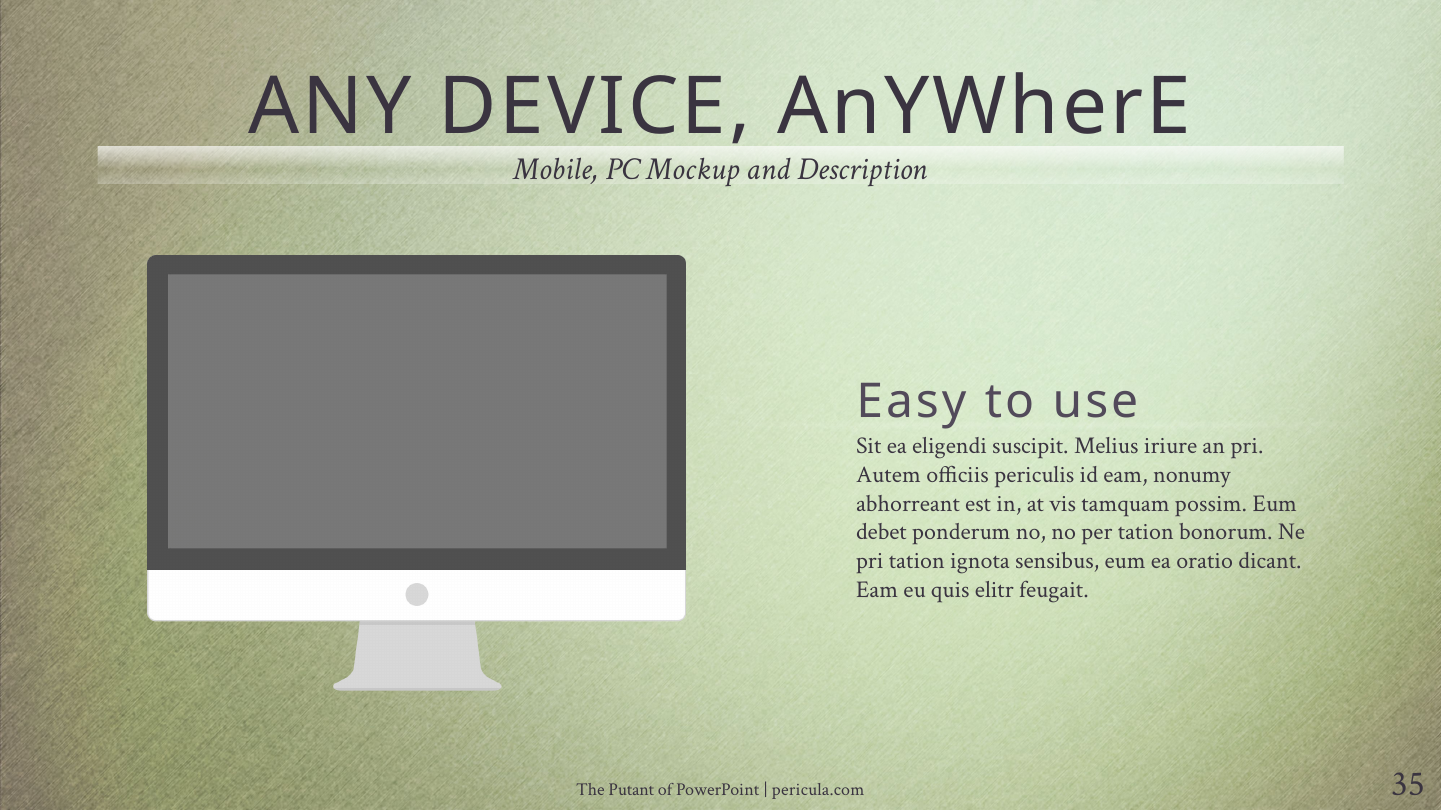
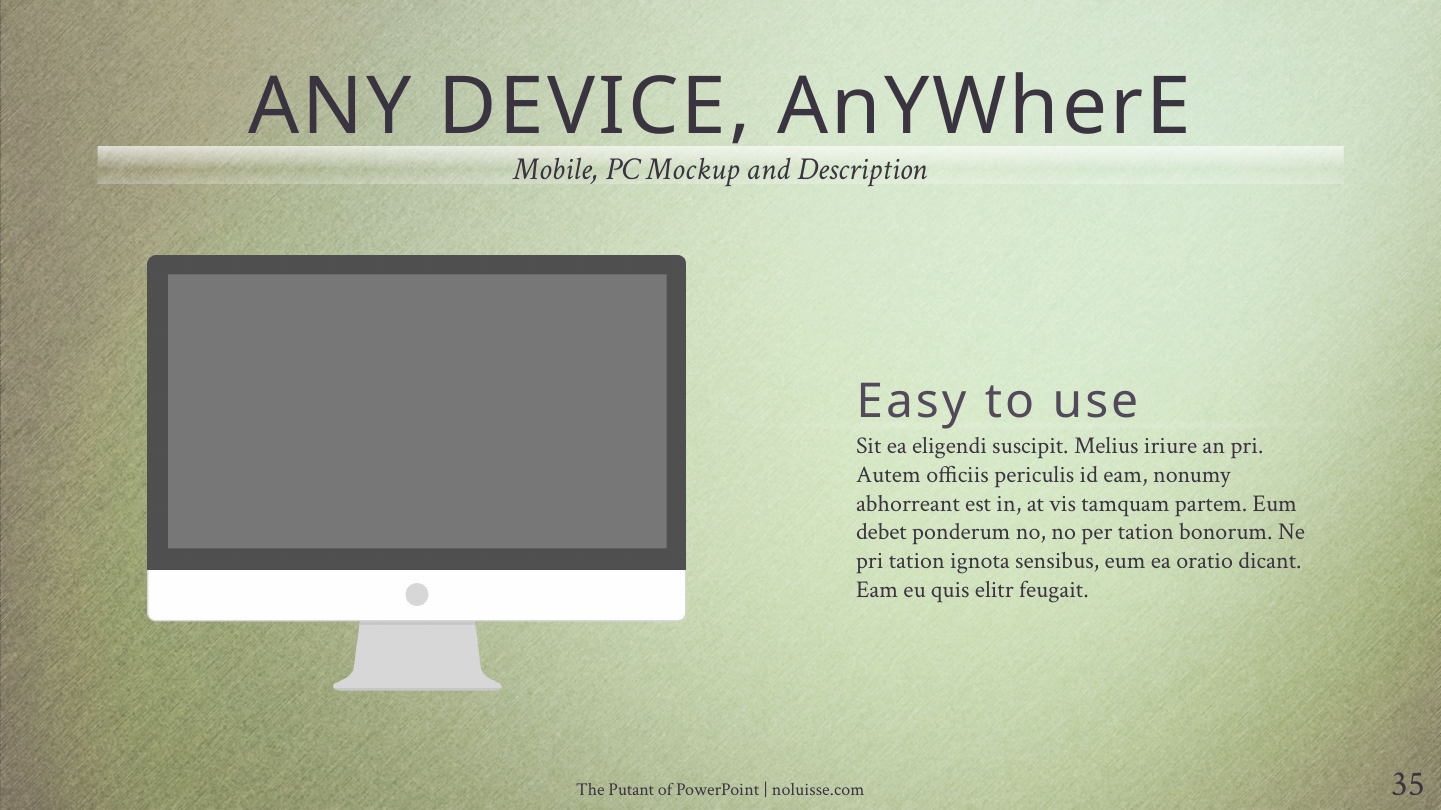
possim: possim -> partem
pericula.com: pericula.com -> noluisse.com
